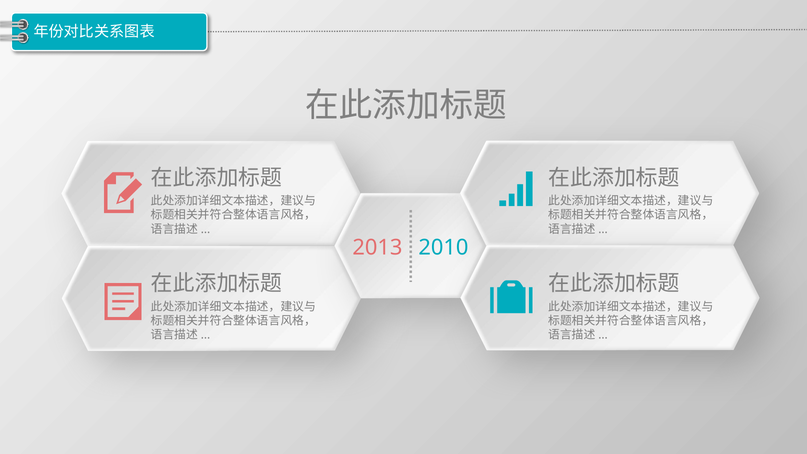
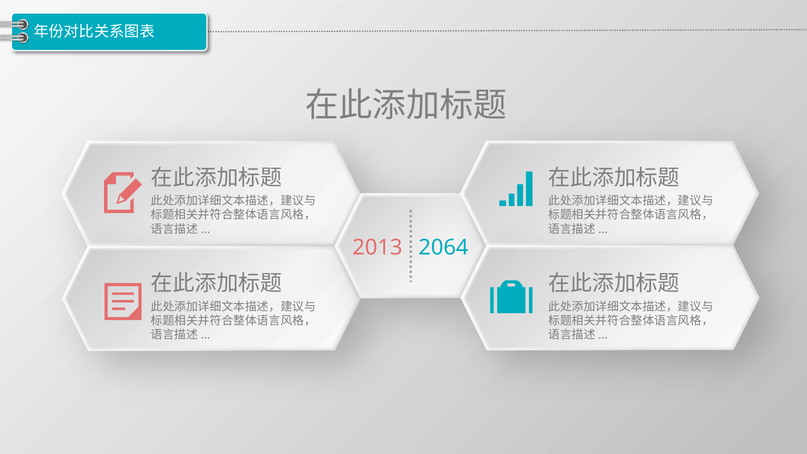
2010: 2010 -> 2064
